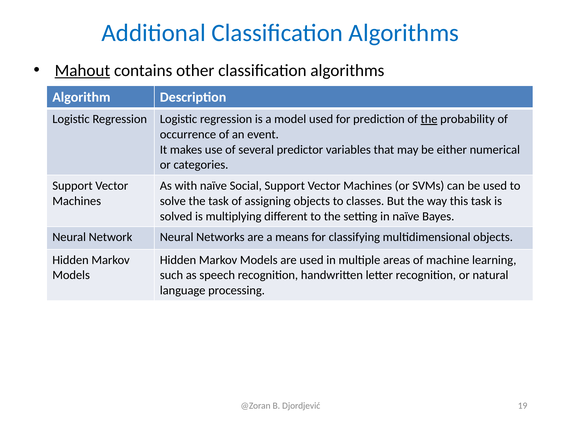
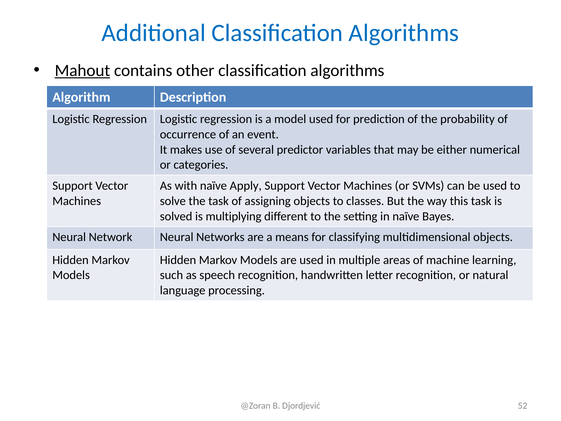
the at (429, 119) underline: present -> none
Social: Social -> Apply
19: 19 -> 52
